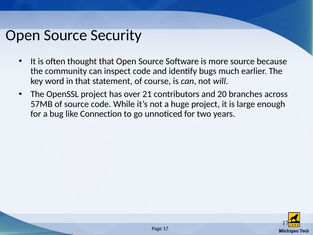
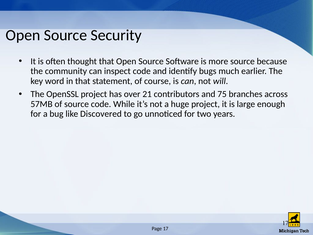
20: 20 -> 75
Connection: Connection -> Discovered
